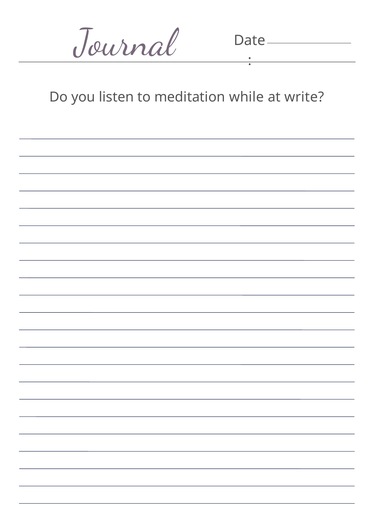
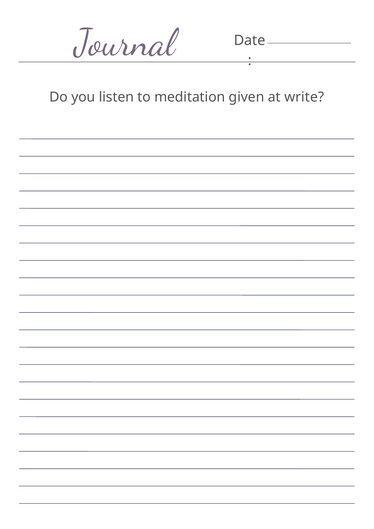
while: while -> given
